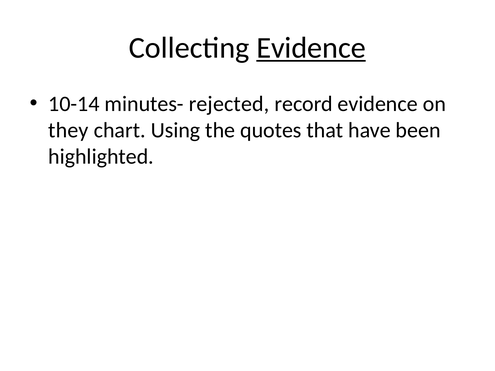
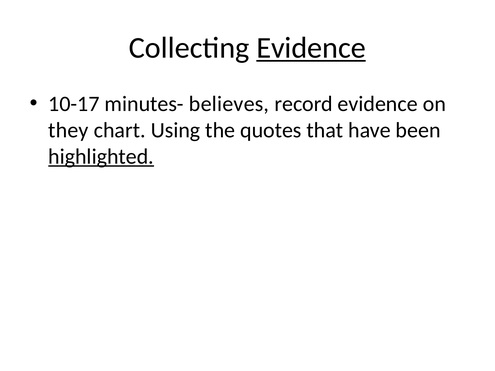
10-14: 10-14 -> 10-17
rejected: rejected -> believes
highlighted underline: none -> present
